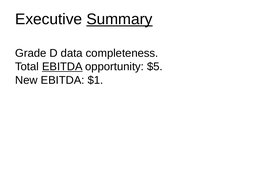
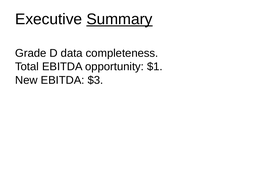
EBITDA at (62, 67) underline: present -> none
$5: $5 -> $1
$1: $1 -> $3
